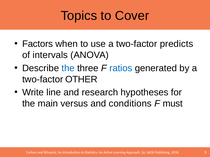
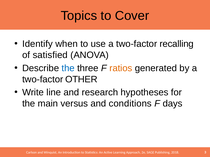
Factors: Factors -> Identify
predicts: predicts -> recalling
intervals: intervals -> satisfied
ratios colour: blue -> orange
must: must -> days
